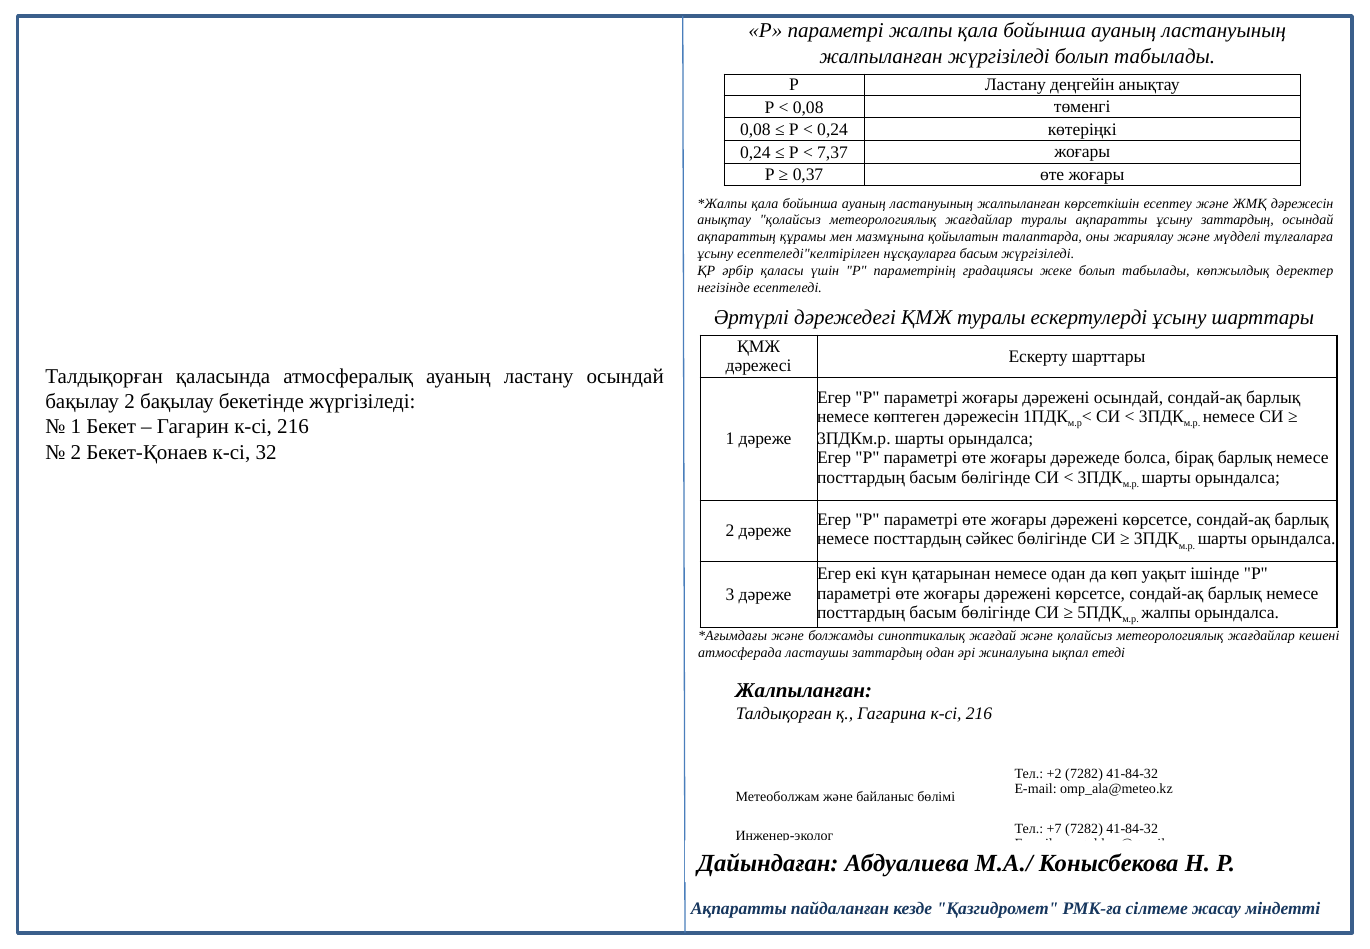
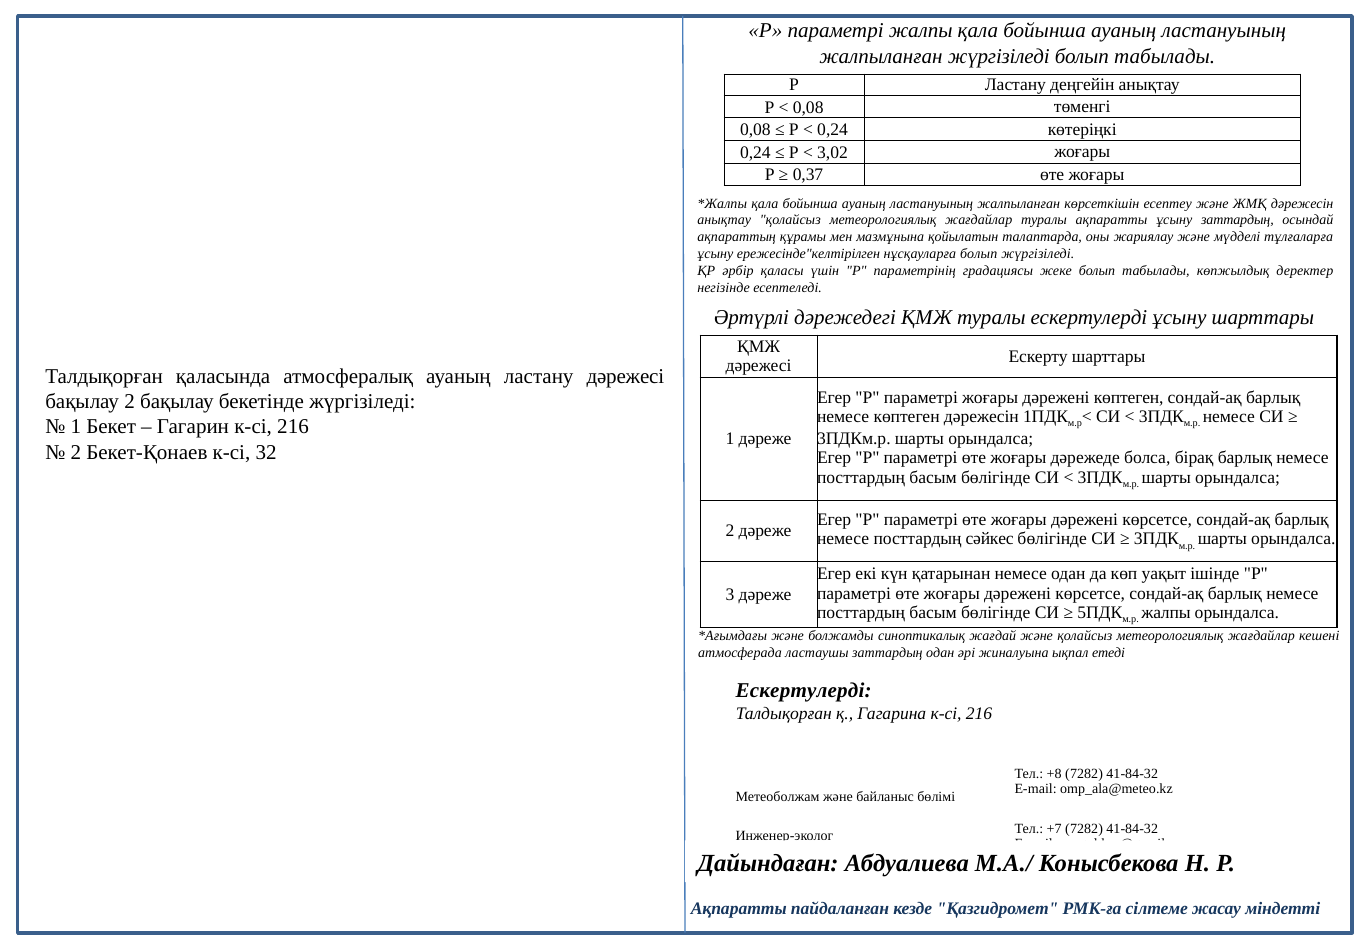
7,37: 7,37 -> 3,02
есептеледі"келтірілген: есептеледі"келтірілген -> ережесінде"келтірілген
нұсқауларға басым: басым -> болып
ластану осындай: осындай -> дәрежесі
дәрежені осындай: осындай -> көптеген
Жалпыланған at (804, 690): Жалпыланған -> Ескертулерді
+2: +2 -> +8
